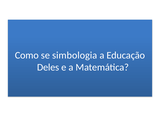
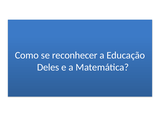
simbologia: simbologia -> reconhecer
